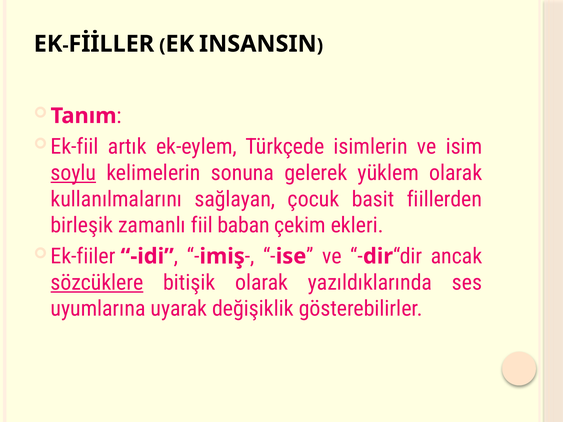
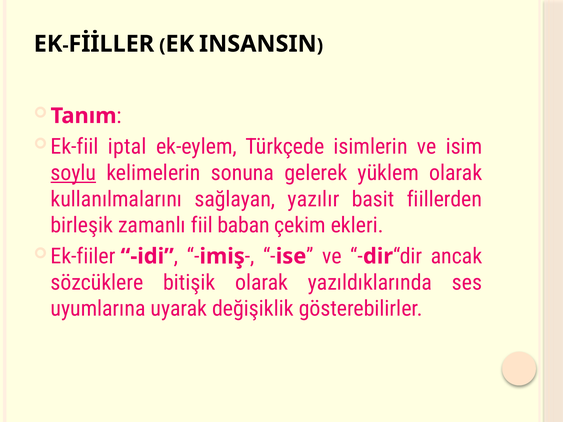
artık: artık -> iptal
çocuk: çocuk -> yazılır
sözcüklere underline: present -> none
